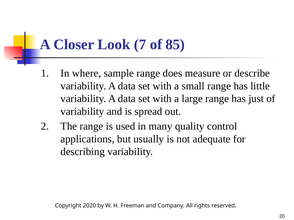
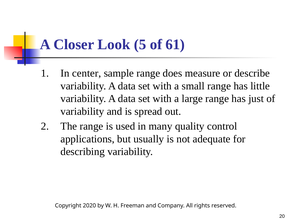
7: 7 -> 5
85: 85 -> 61
where: where -> center
